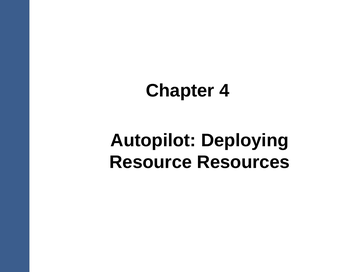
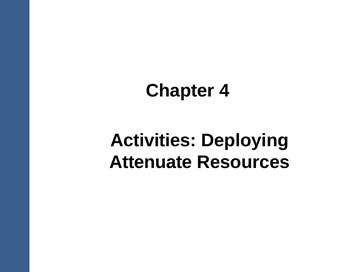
Autopilot: Autopilot -> Activities
Resource: Resource -> Attenuate
